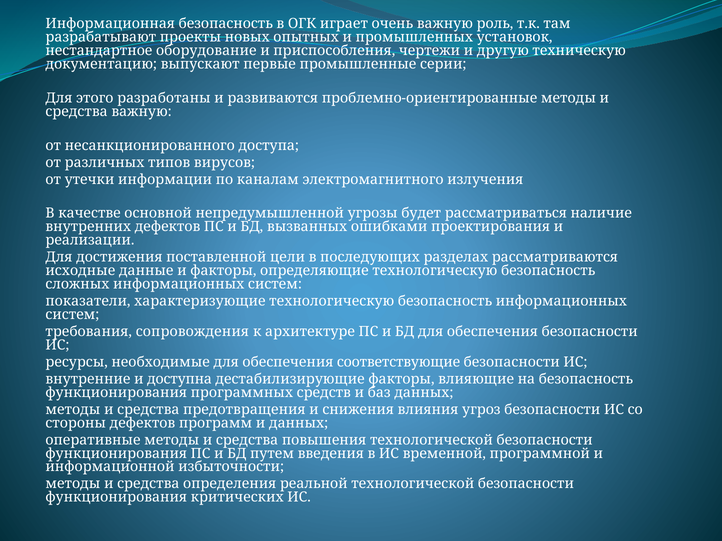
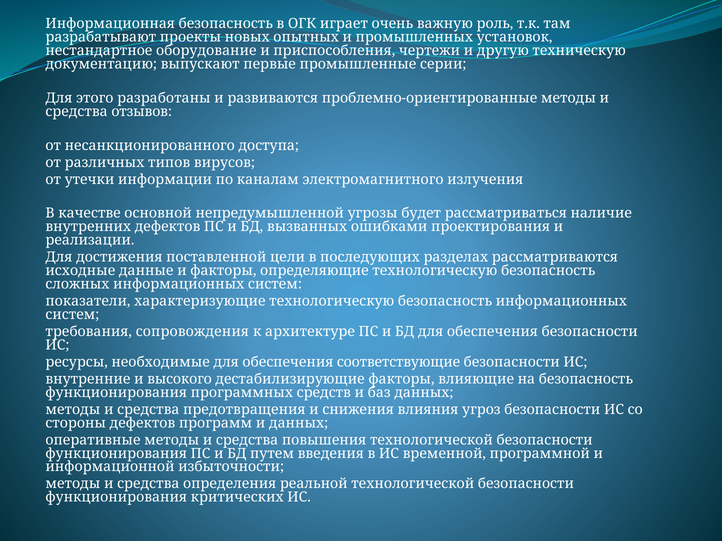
средства важную: важную -> отзывов
доступна: доступна -> высокого
